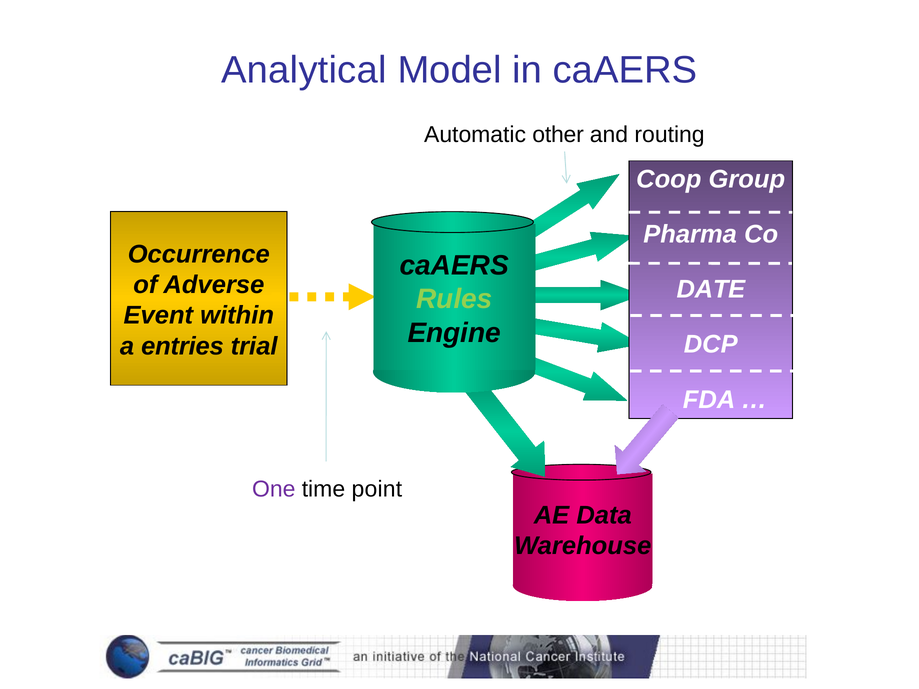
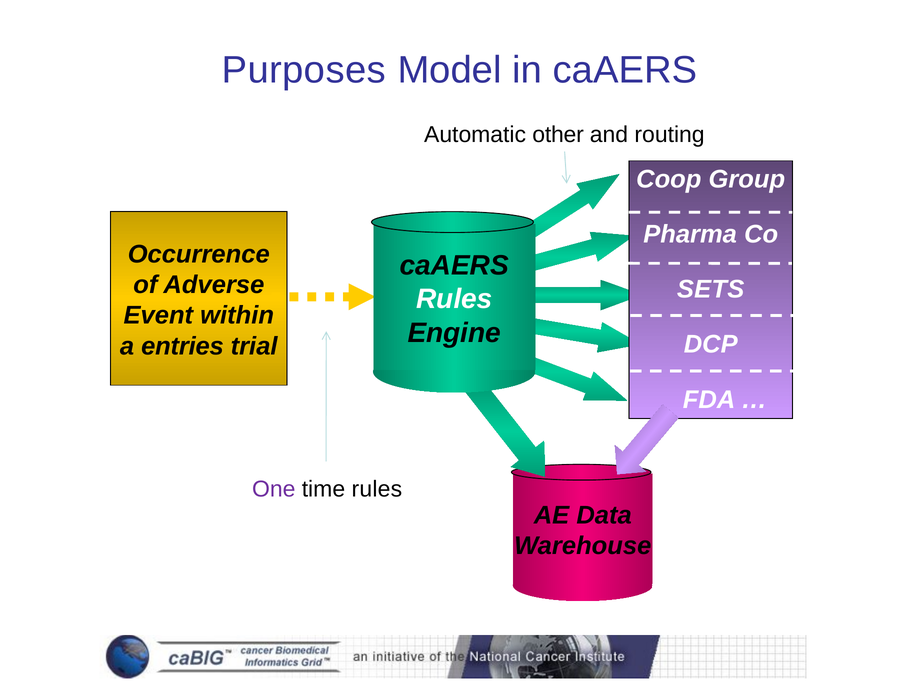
Analytical: Analytical -> Purposes
DATE: DATE -> SETS
Rules at (454, 299) colour: light green -> white
time point: point -> rules
